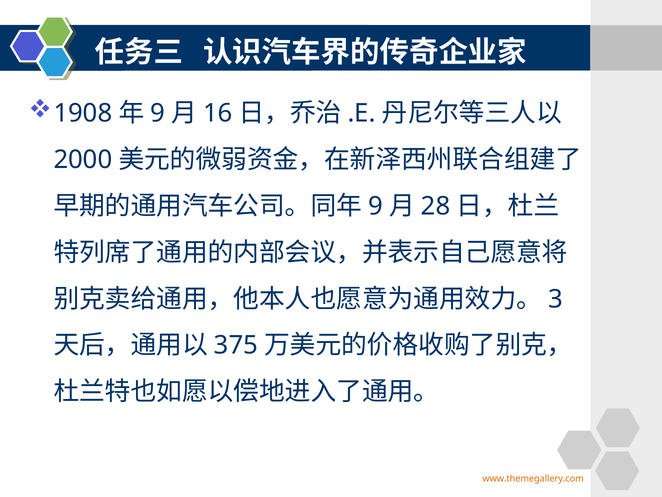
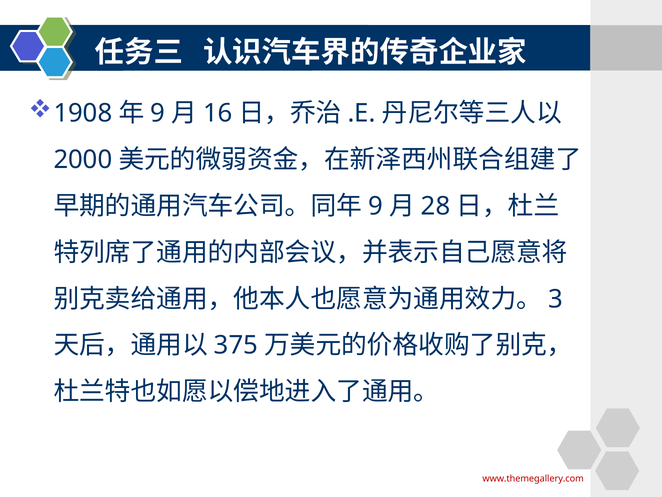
www.themegallery.com colour: orange -> red
